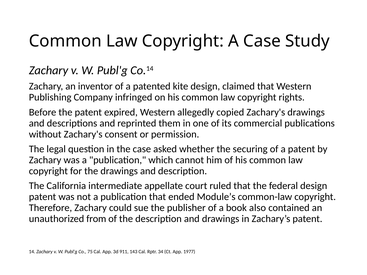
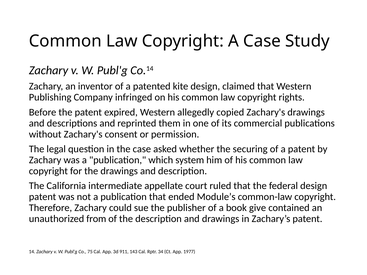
cannot: cannot -> system
also: also -> give
